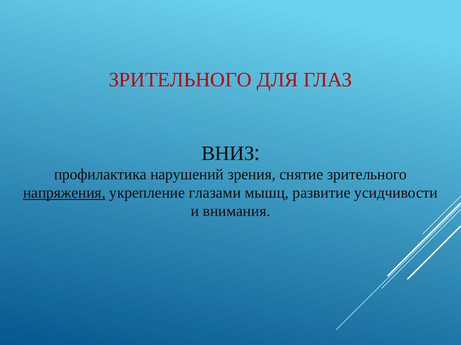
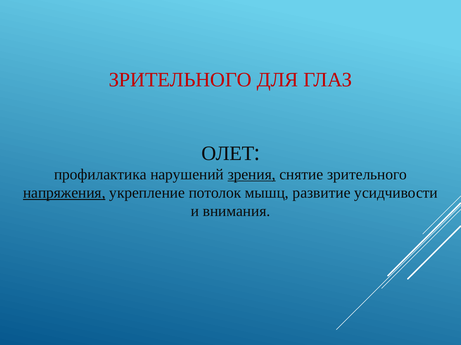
ВНИЗ: ВНИЗ -> ОЛЕТ
зрения underline: none -> present
глазами: глазами -> потолок
